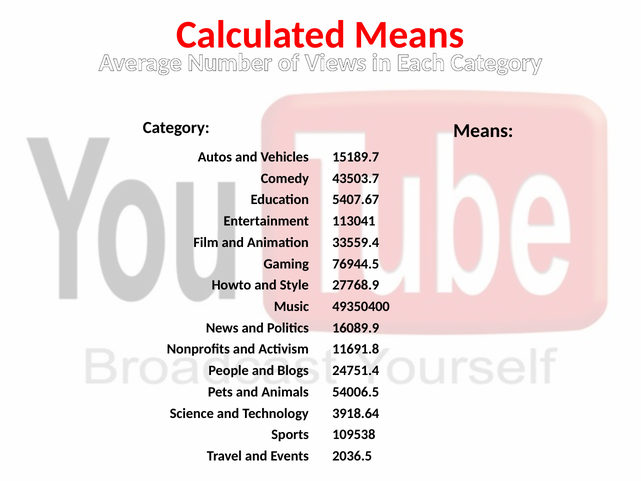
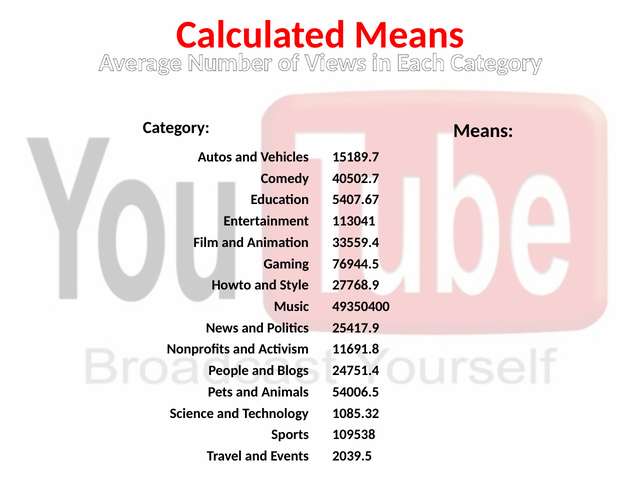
43503.7: 43503.7 -> 40502.7
16089.9: 16089.9 -> 25417.9
3918.64: 3918.64 -> 1085.32
2036.5: 2036.5 -> 2039.5
